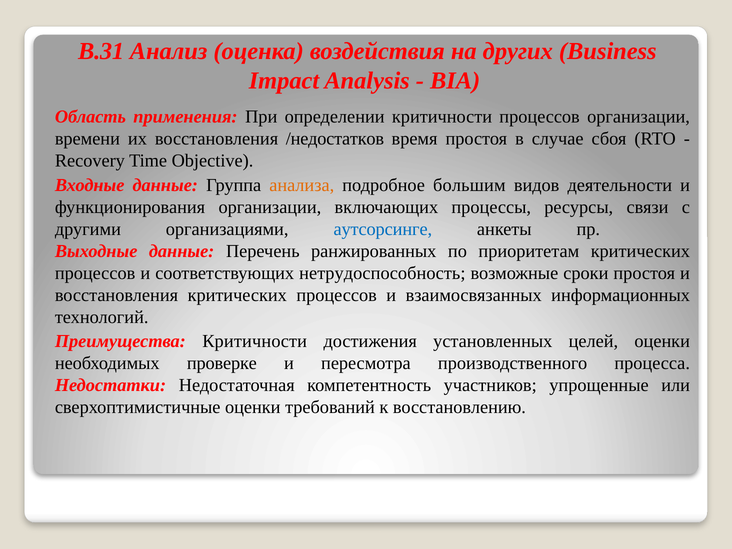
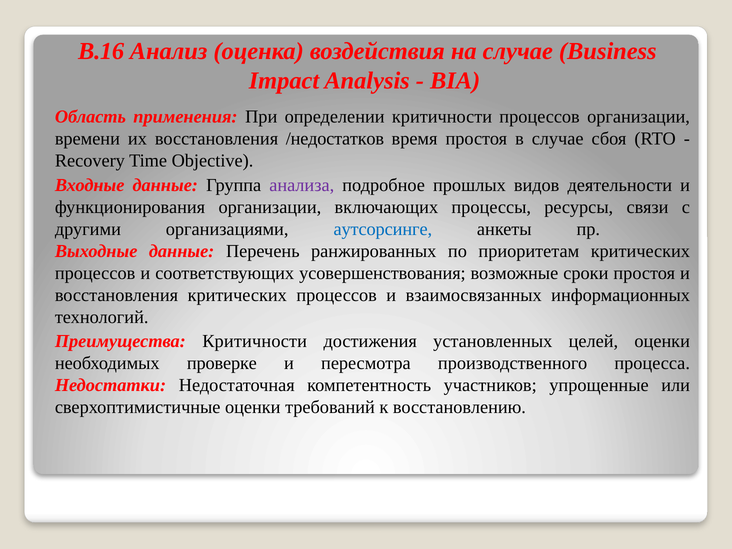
B.31: B.31 -> B.16
на других: других -> случае
анализа colour: orange -> purple
большим: большим -> прошлых
нетрудоспособность: нетрудоспособность -> усовершенствования
